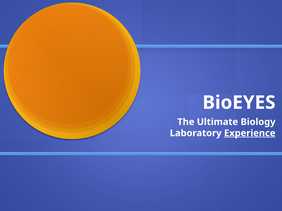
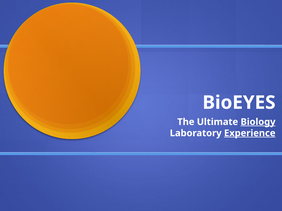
Biology underline: none -> present
